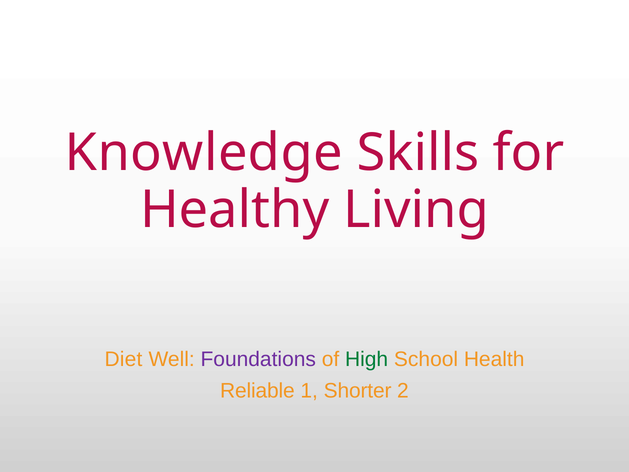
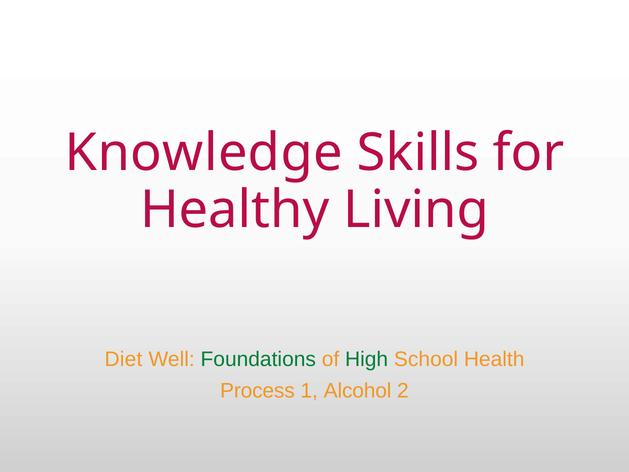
Foundations colour: purple -> green
Reliable: Reliable -> Process
Shorter: Shorter -> Alcohol
